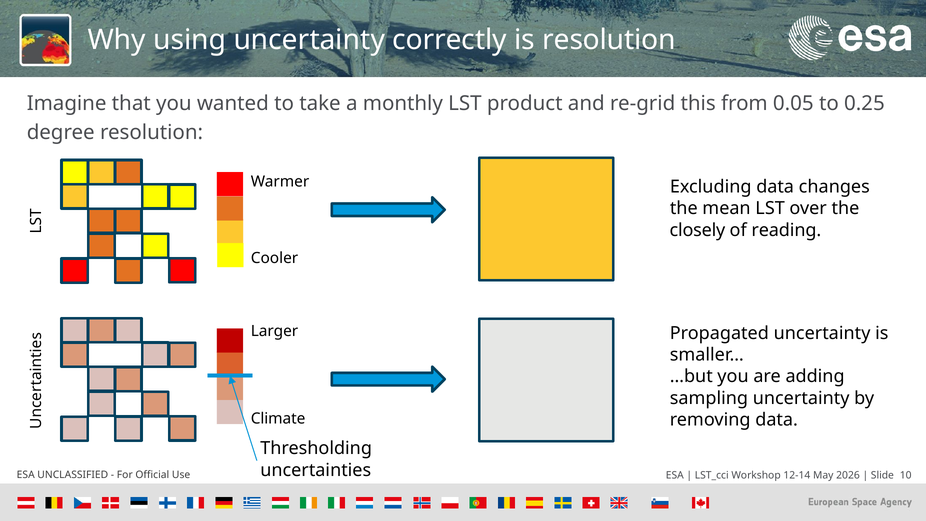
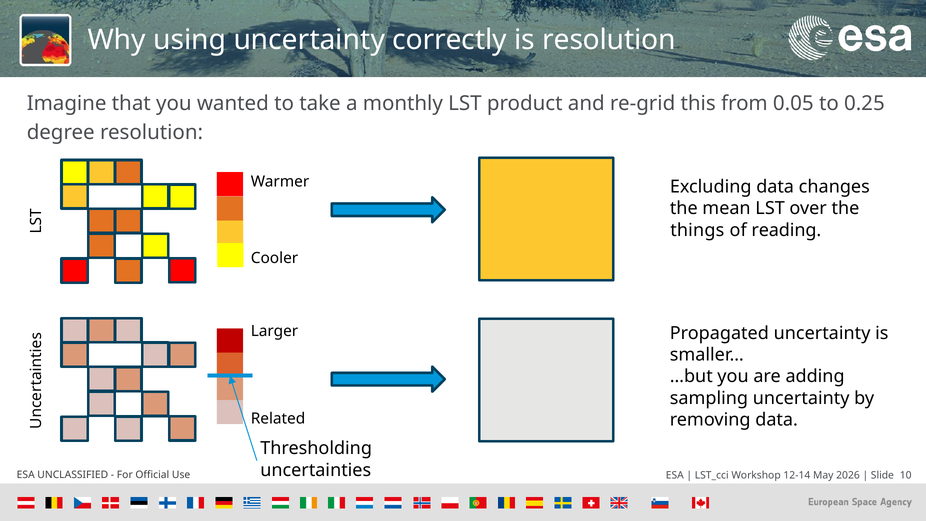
closely: closely -> things
Climate: Climate -> Related
